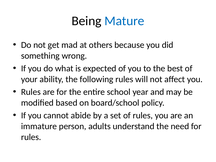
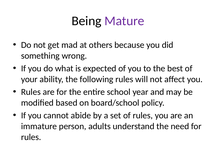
Mature colour: blue -> purple
